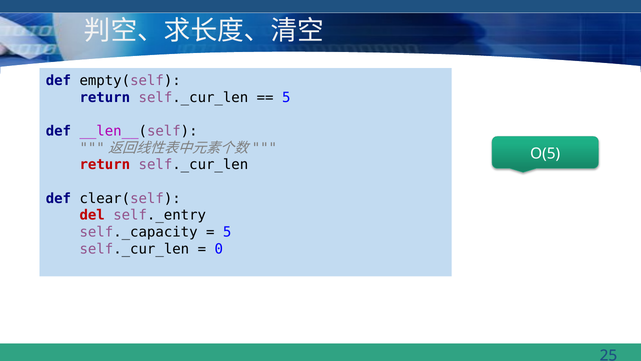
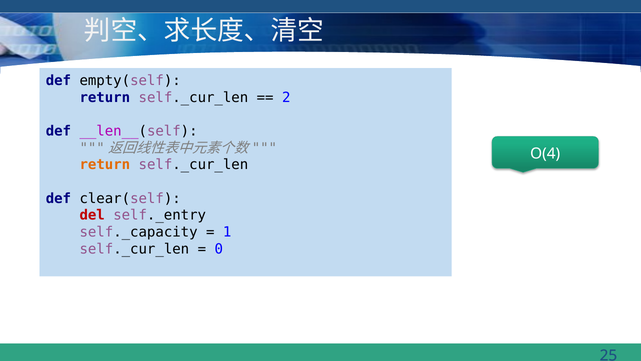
5 at (286, 97): 5 -> 2
O(5: O(5 -> O(4
return at (105, 165) colour: red -> orange
5 at (227, 232): 5 -> 1
